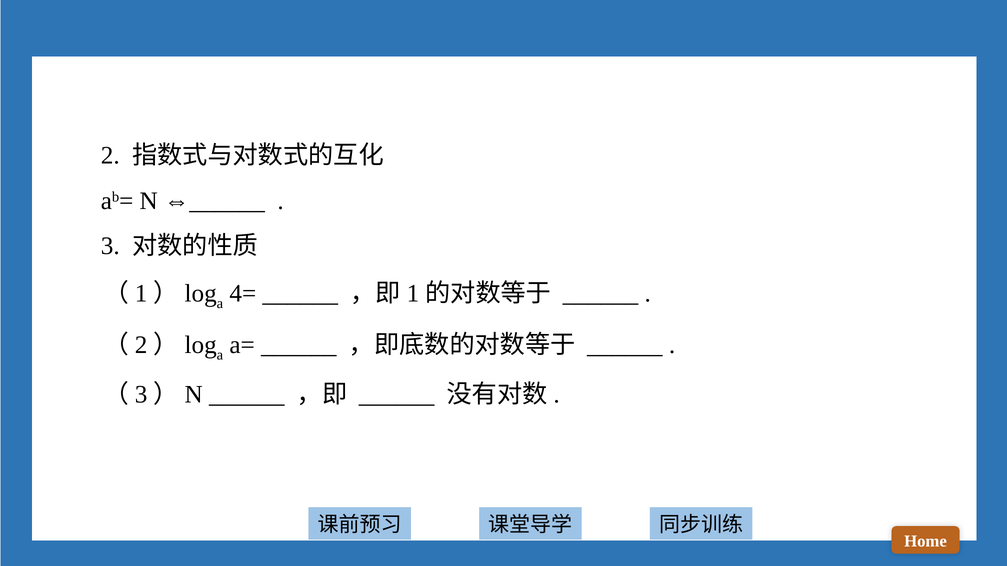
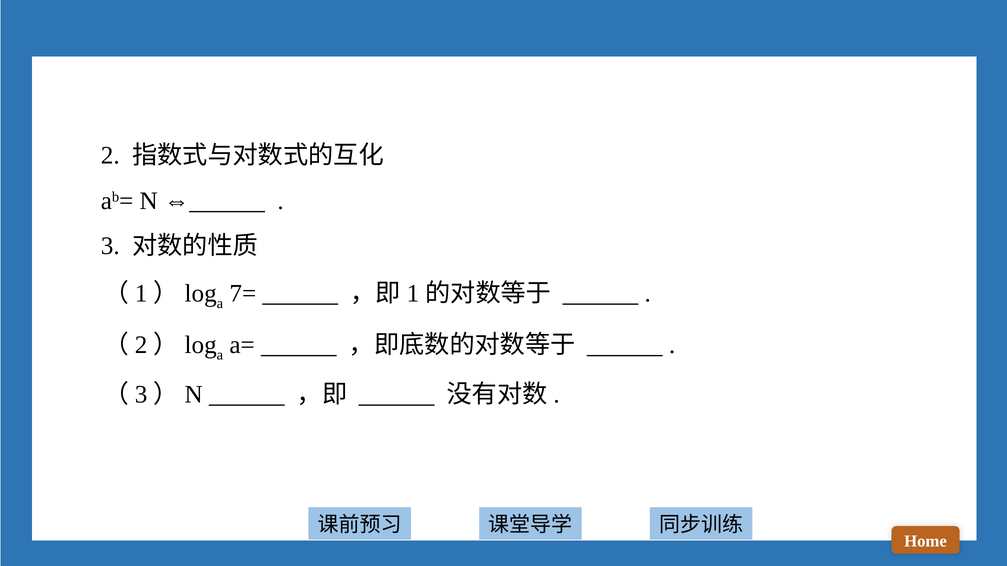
4=: 4= -> 7=
